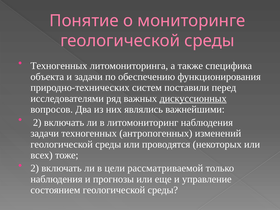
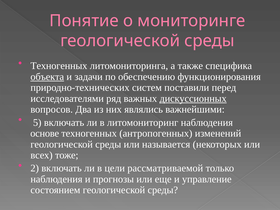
объекта underline: none -> present
2 at (37, 122): 2 -> 5
задачи at (45, 133): задачи -> основе
проводятся: проводятся -> называется
